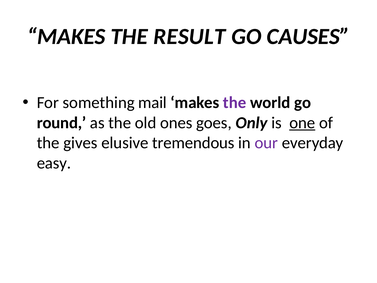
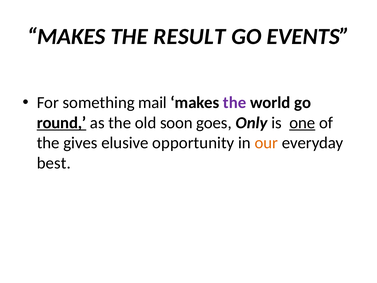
CAUSES: CAUSES -> EVENTS
round underline: none -> present
ones: ones -> soon
tremendous: tremendous -> opportunity
our colour: purple -> orange
easy: easy -> best
